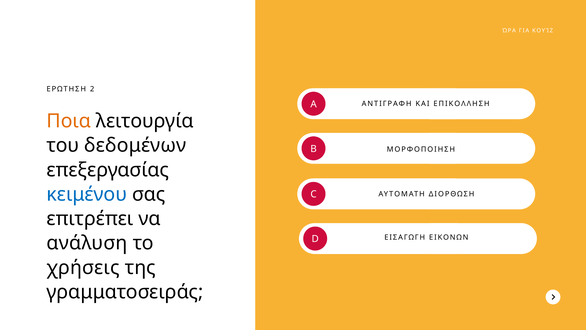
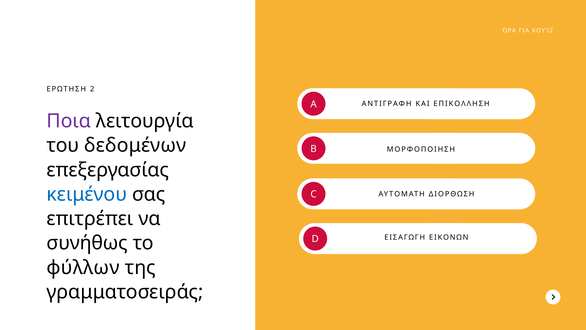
Ποια colour: orange -> purple
ανάλυση: ανάλυση -> συνήθως
χρήσεις: χρήσεις -> φύλλων
